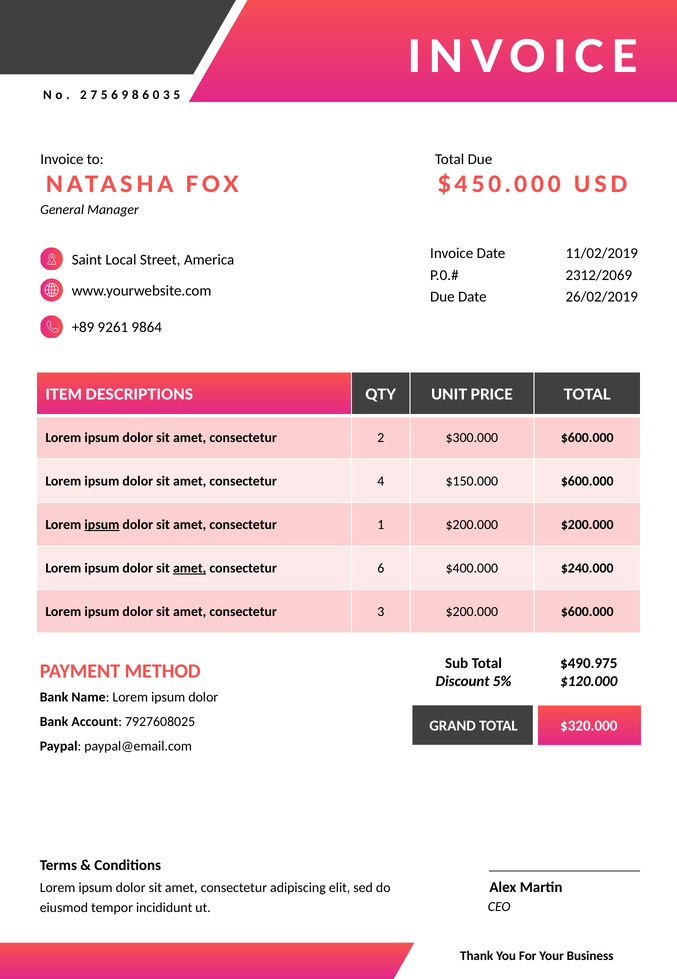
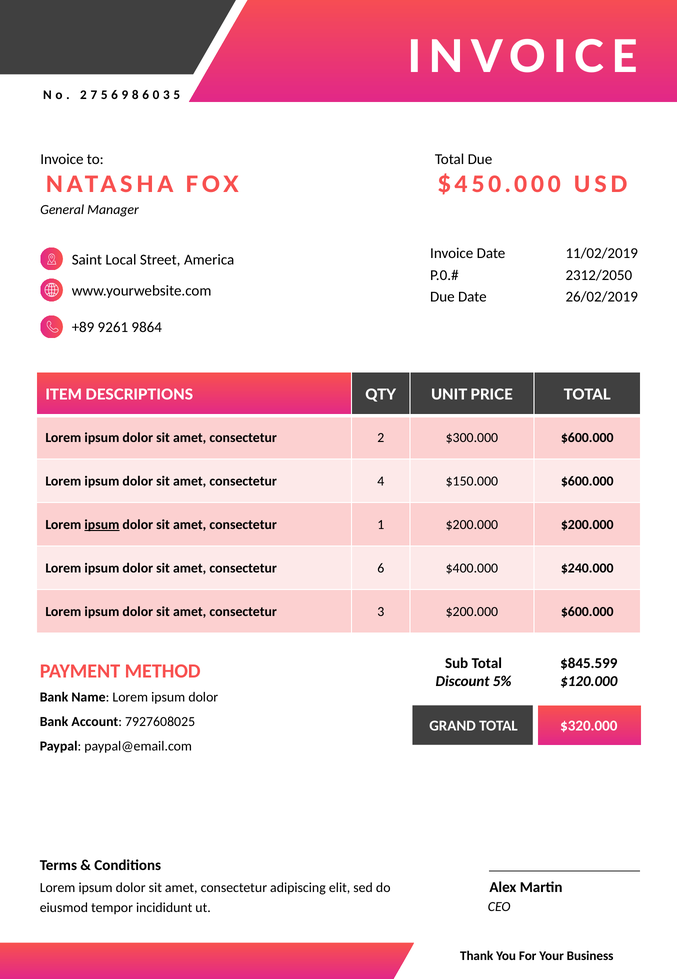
2312/2069: 2312/2069 -> 2312/2050
amet at (190, 567) underline: present -> none
$490.975: $490.975 -> $845.599
